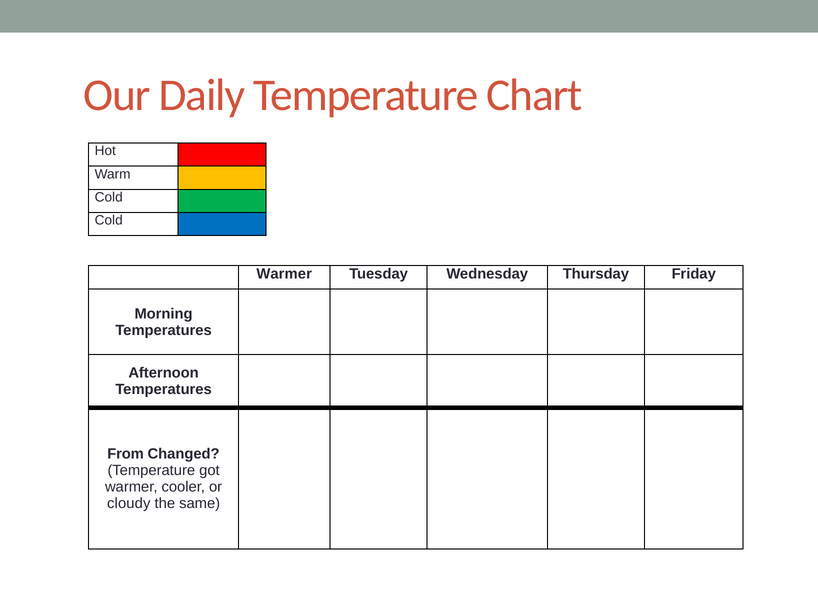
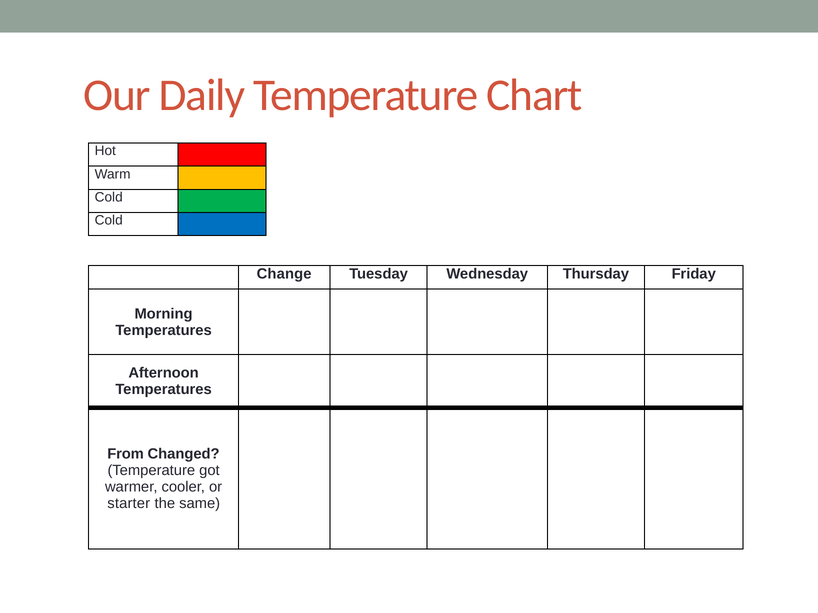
Warmer at (284, 274): Warmer -> Change
cloudy: cloudy -> starter
